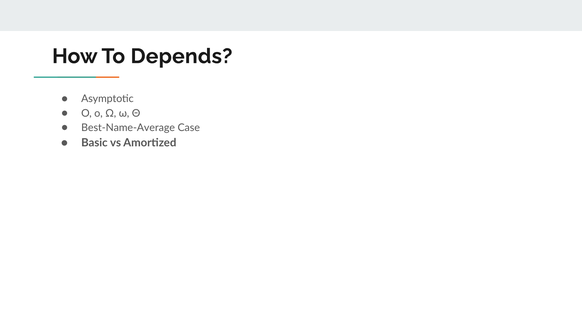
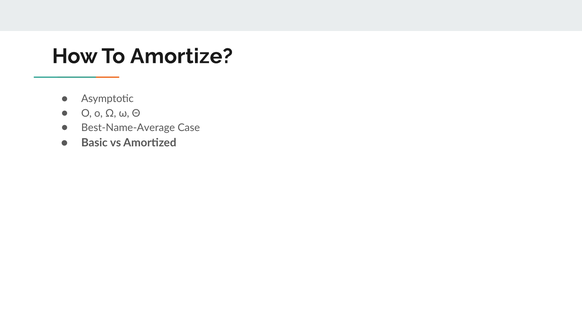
Depends: Depends -> Amortize
